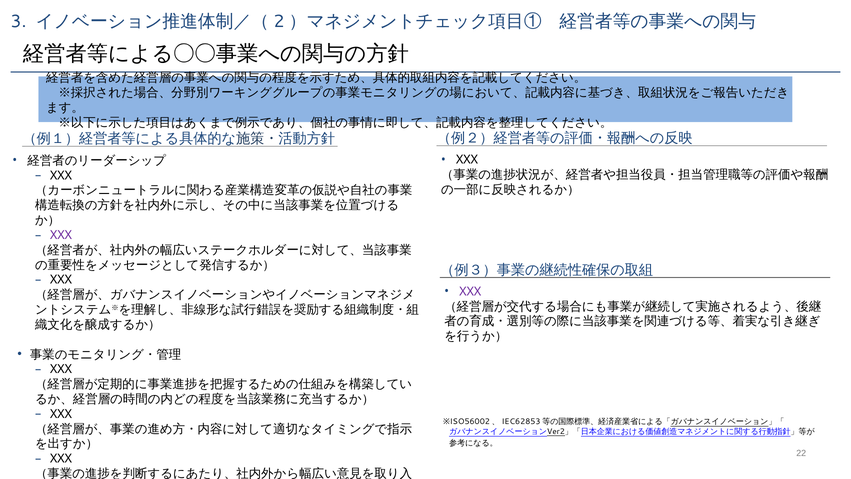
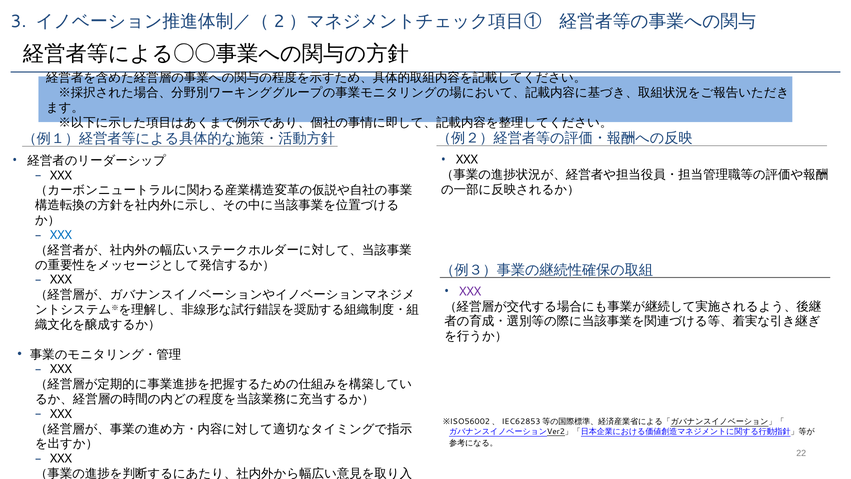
XXX at (61, 235) colour: purple -> blue
